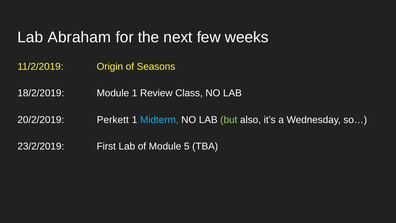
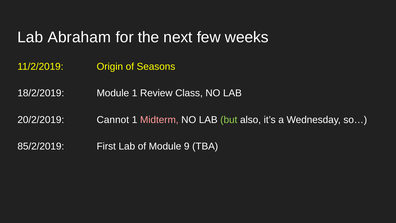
Perkett: Perkett -> Cannot
Midterm colour: light blue -> pink
23/2/2019: 23/2/2019 -> 85/2/2019
5: 5 -> 9
